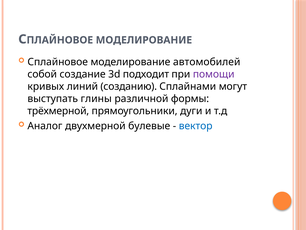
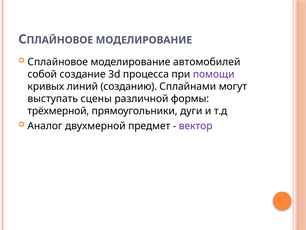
подходит: подходит -> процесса
глины: глины -> сцены
булевые: булевые -> предмет
вектор colour: blue -> purple
